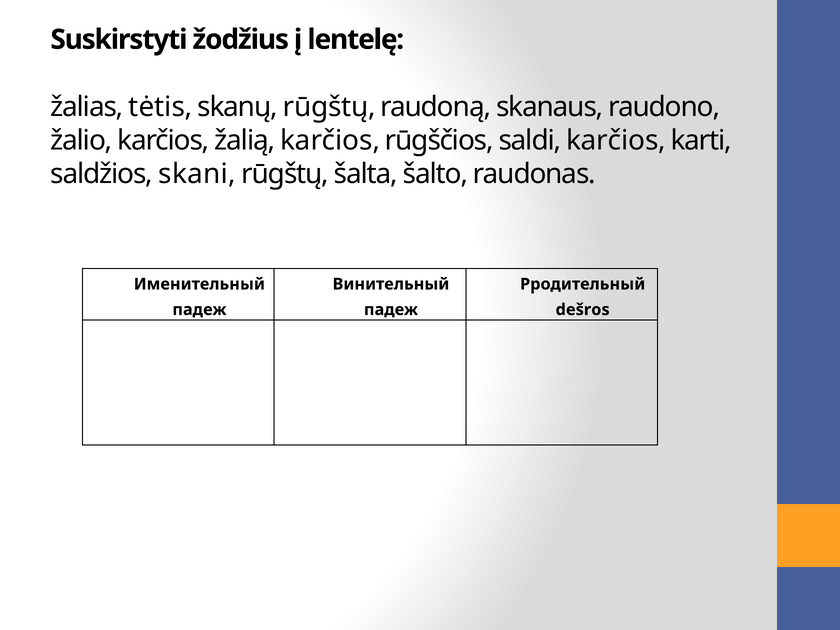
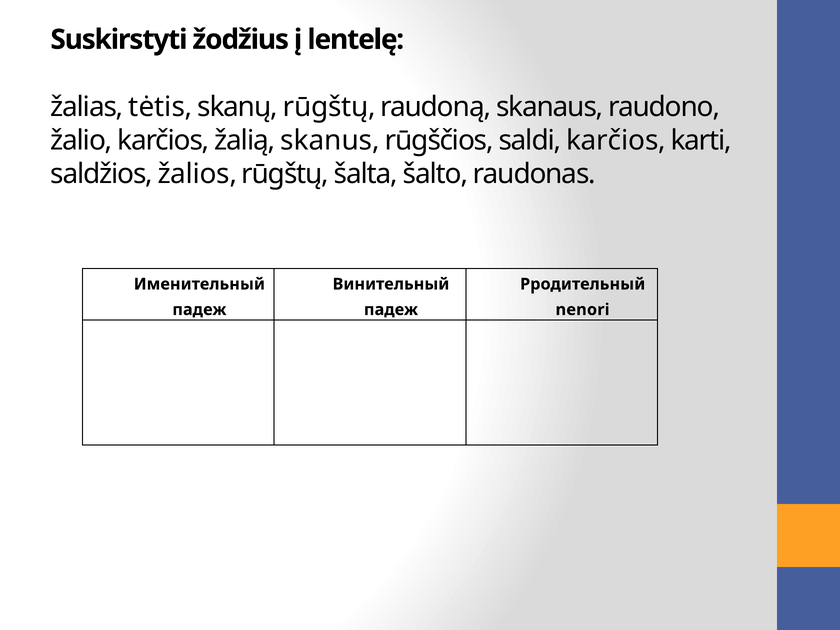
žalią karčios: karčios -> skanus
skani: skani -> žalios
dešros: dešros -> nenori
